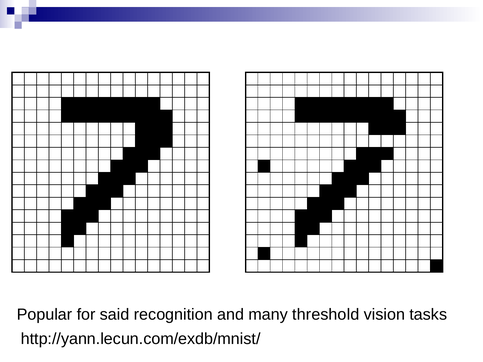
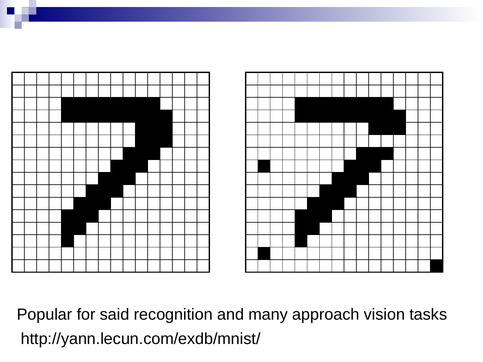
threshold: threshold -> approach
